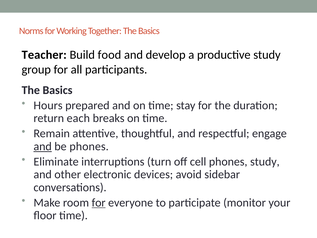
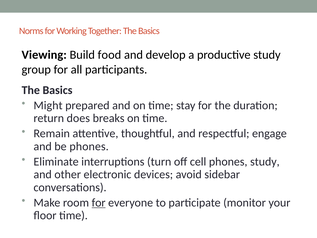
Teacher: Teacher -> Viewing
Hours: Hours -> Might
each: each -> does
and at (43, 146) underline: present -> none
